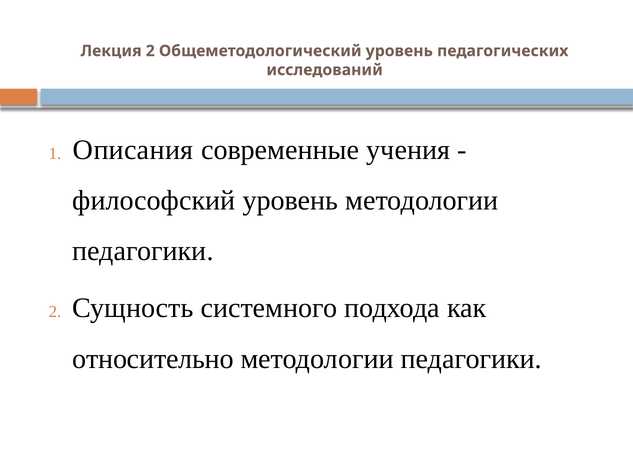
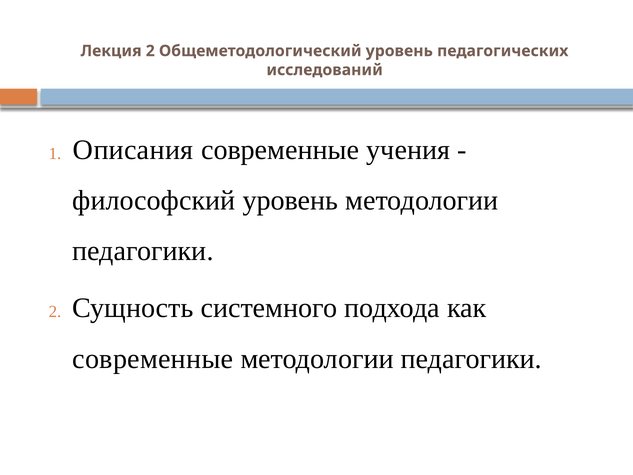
относительно at (153, 359): относительно -> современные
